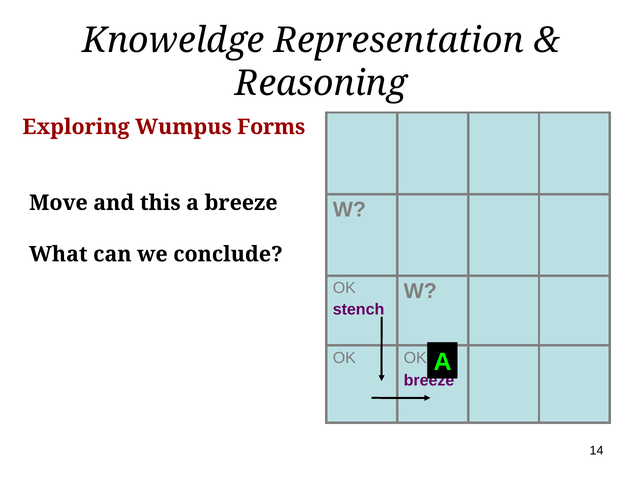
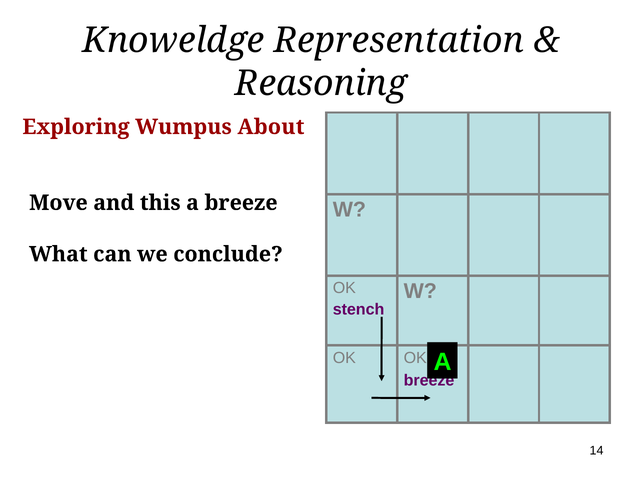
Forms: Forms -> About
